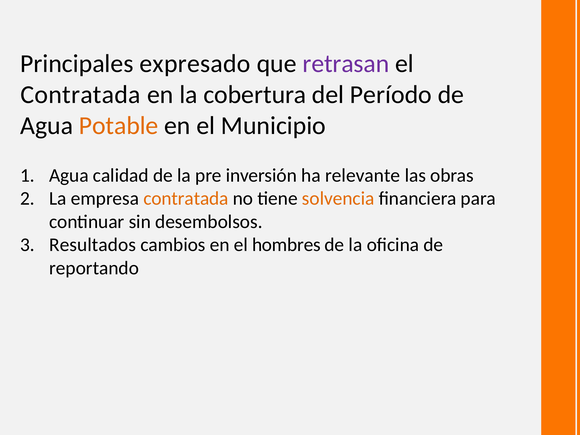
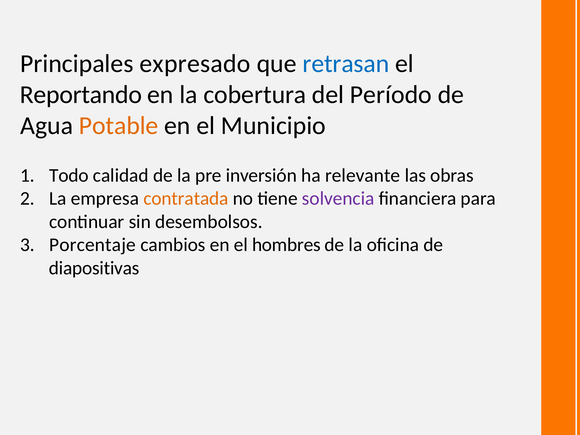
retrasan colour: purple -> blue
Contratada at (81, 95): Contratada -> Reportando
Agua at (69, 175): Agua -> Todo
solvencia colour: orange -> purple
Resultados: Resultados -> Porcentaje
reportando: reportando -> diapositivas
